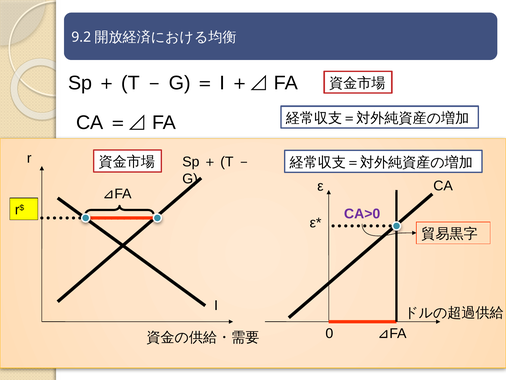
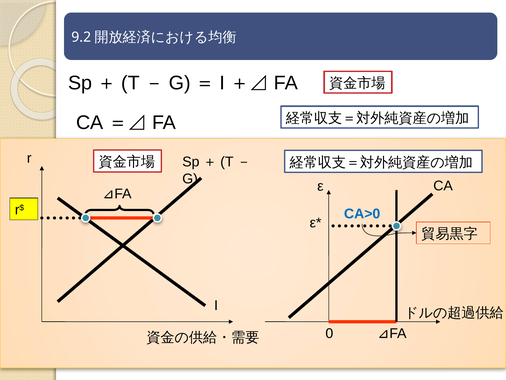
CA>0 colour: purple -> blue
